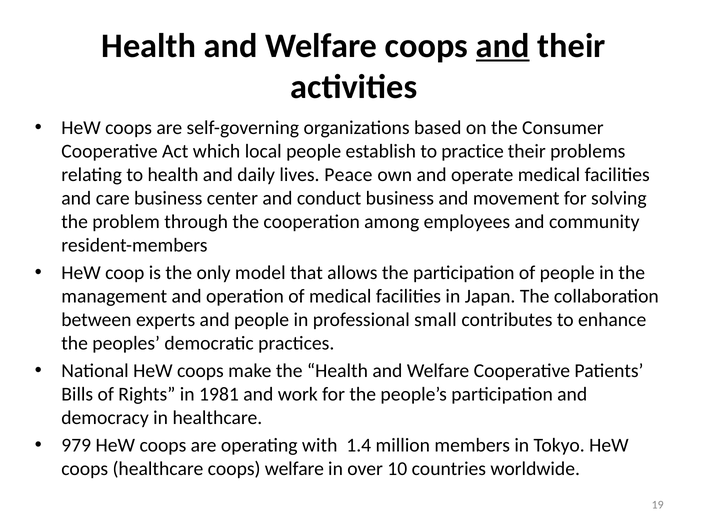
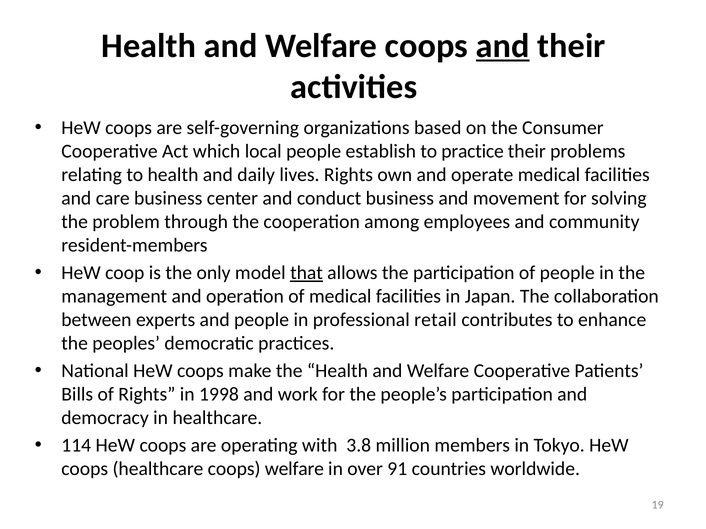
lives Peace: Peace -> Rights
that underline: none -> present
small: small -> retail
1981: 1981 -> 1998
979: 979 -> 114
1.4: 1.4 -> 3.8
10: 10 -> 91
